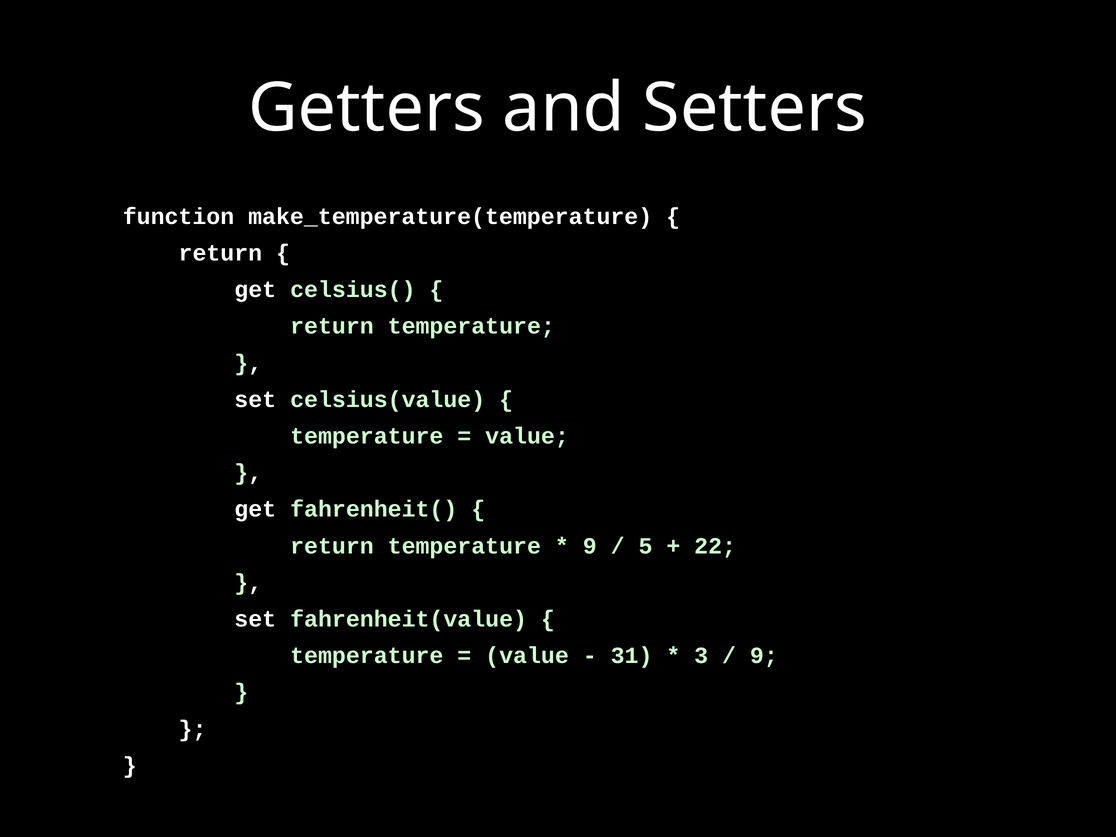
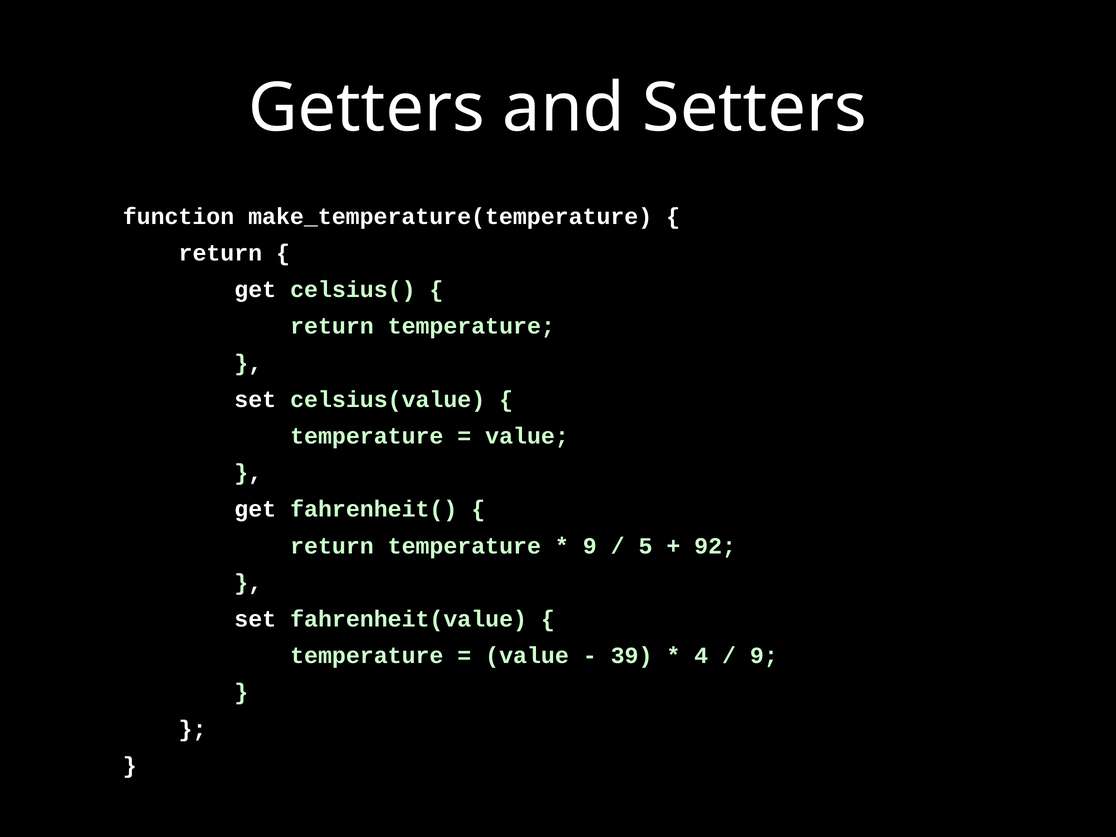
22: 22 -> 92
31: 31 -> 39
3: 3 -> 4
